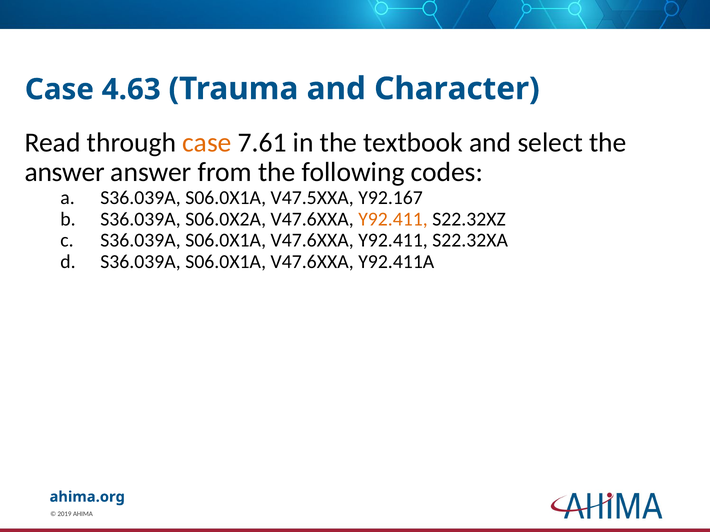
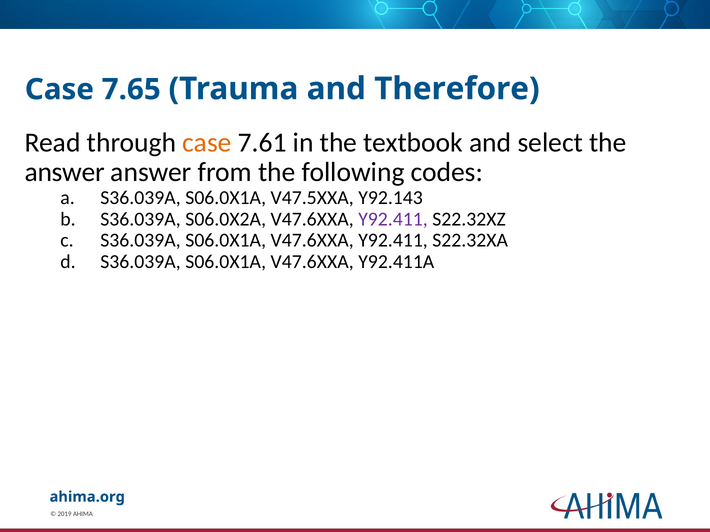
4.63: 4.63 -> 7.65
Character: Character -> Therefore
Y92.167: Y92.167 -> Y92.143
Y92.411 at (393, 219) colour: orange -> purple
